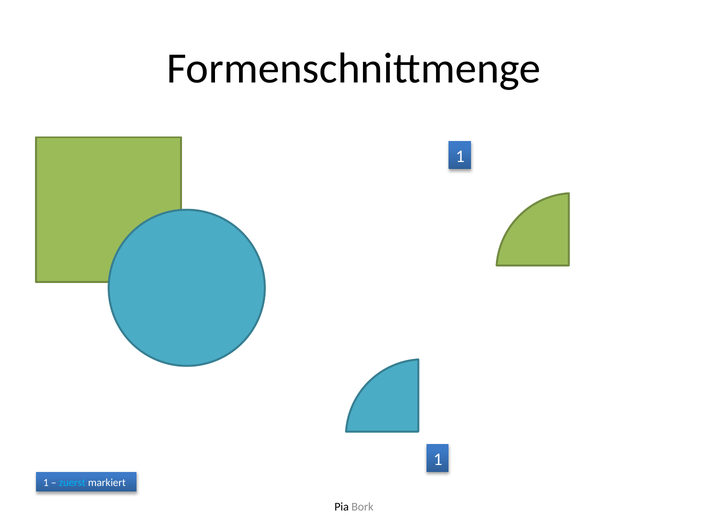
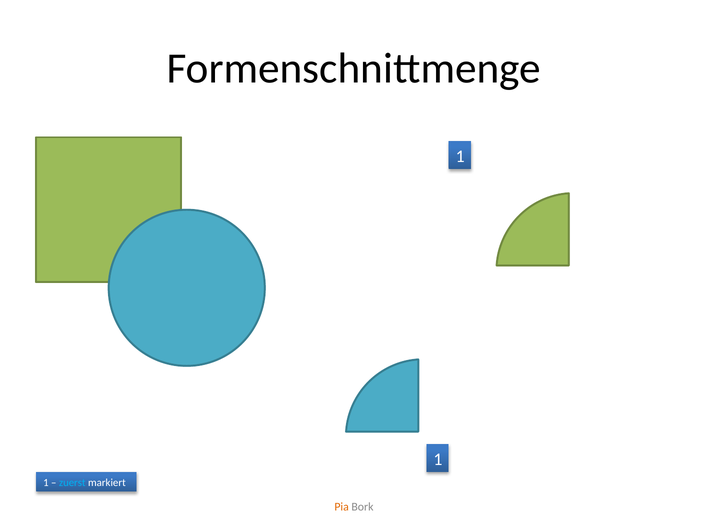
Pia colour: black -> orange
